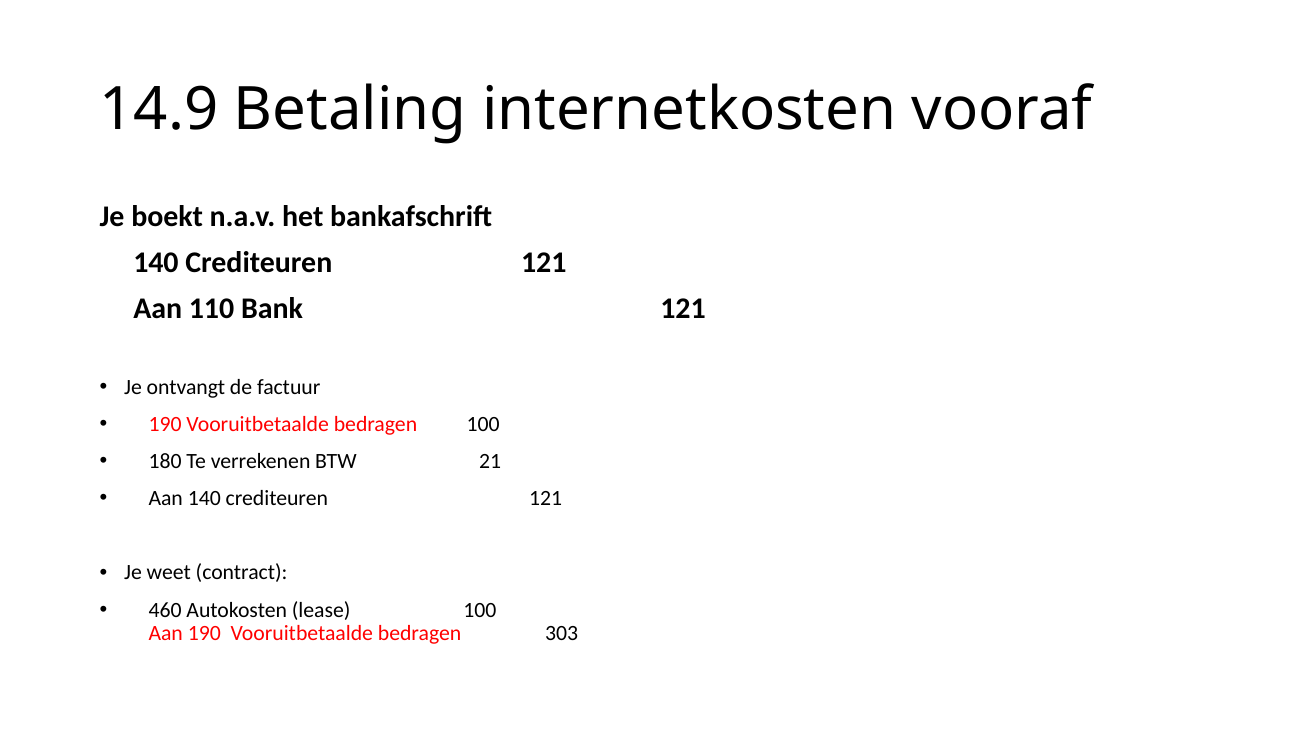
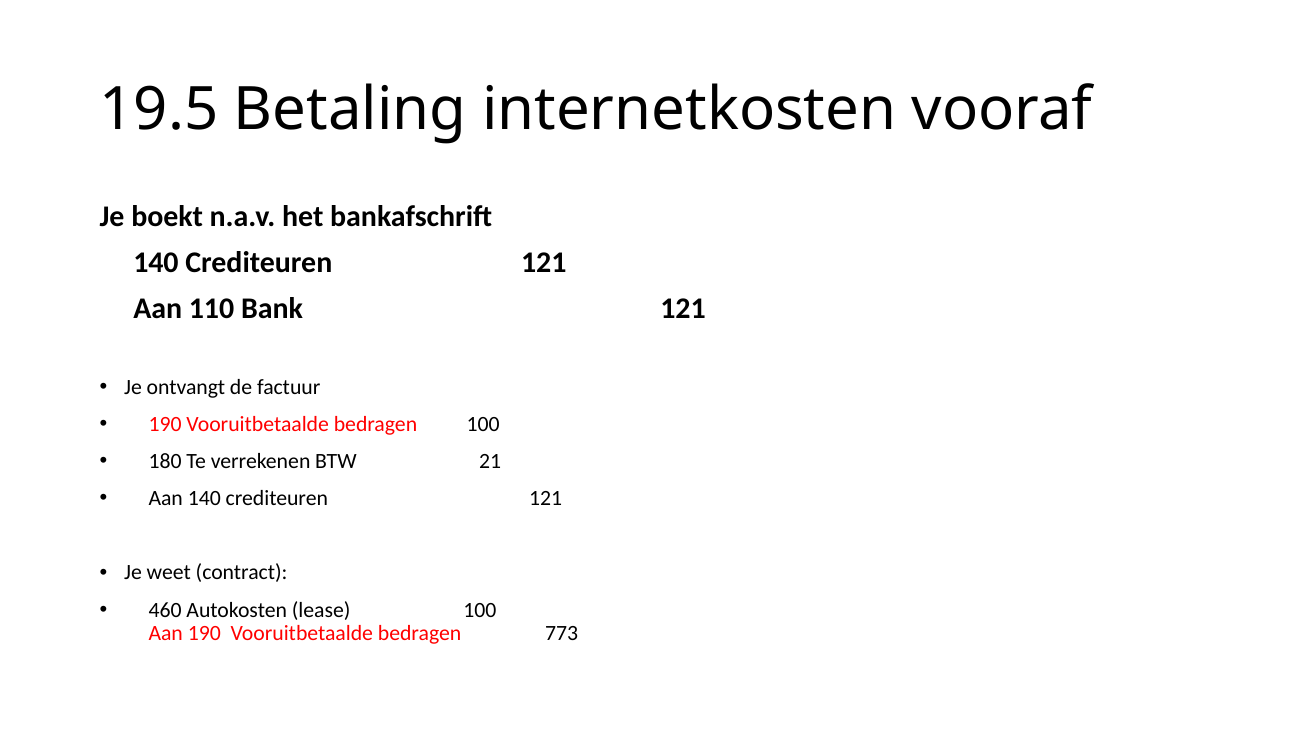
14.9: 14.9 -> 19.5
303: 303 -> 773
